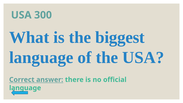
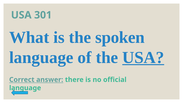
300: 300 -> 301
biggest: biggest -> spoken
USA at (143, 57) underline: none -> present
